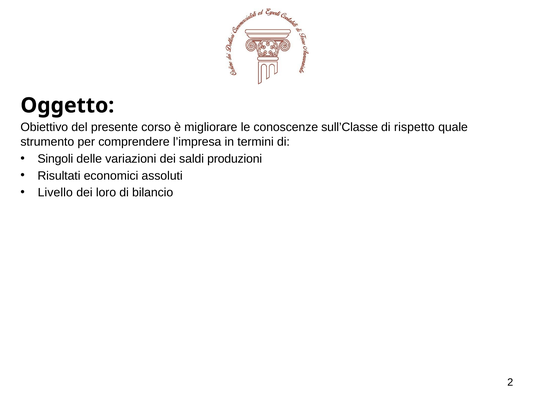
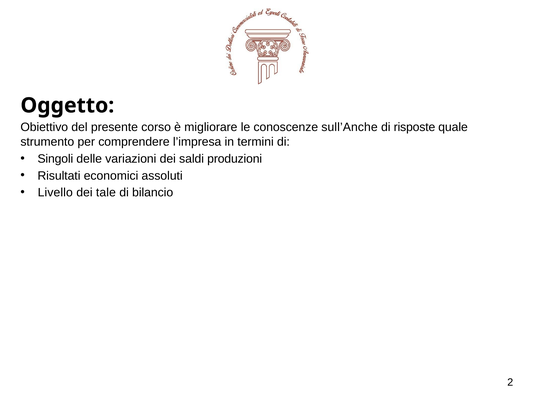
sull’Classe: sull’Classe -> sull’Anche
rispetto: rispetto -> risposte
loro: loro -> tale
